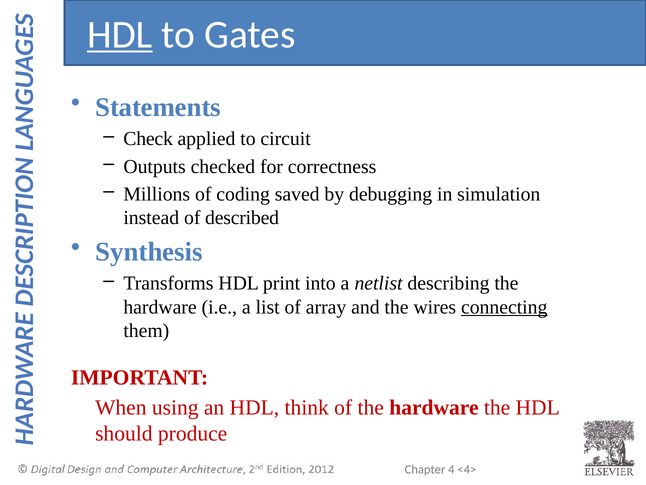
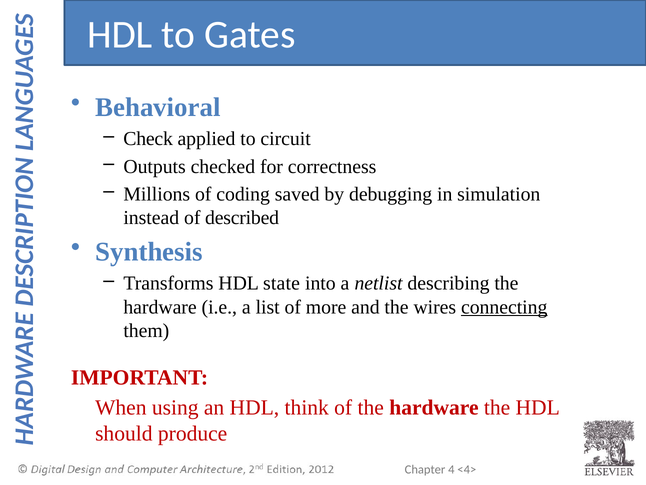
HDL at (120, 34) underline: present -> none
Statements: Statements -> Behavioral
print: print -> state
array: array -> more
